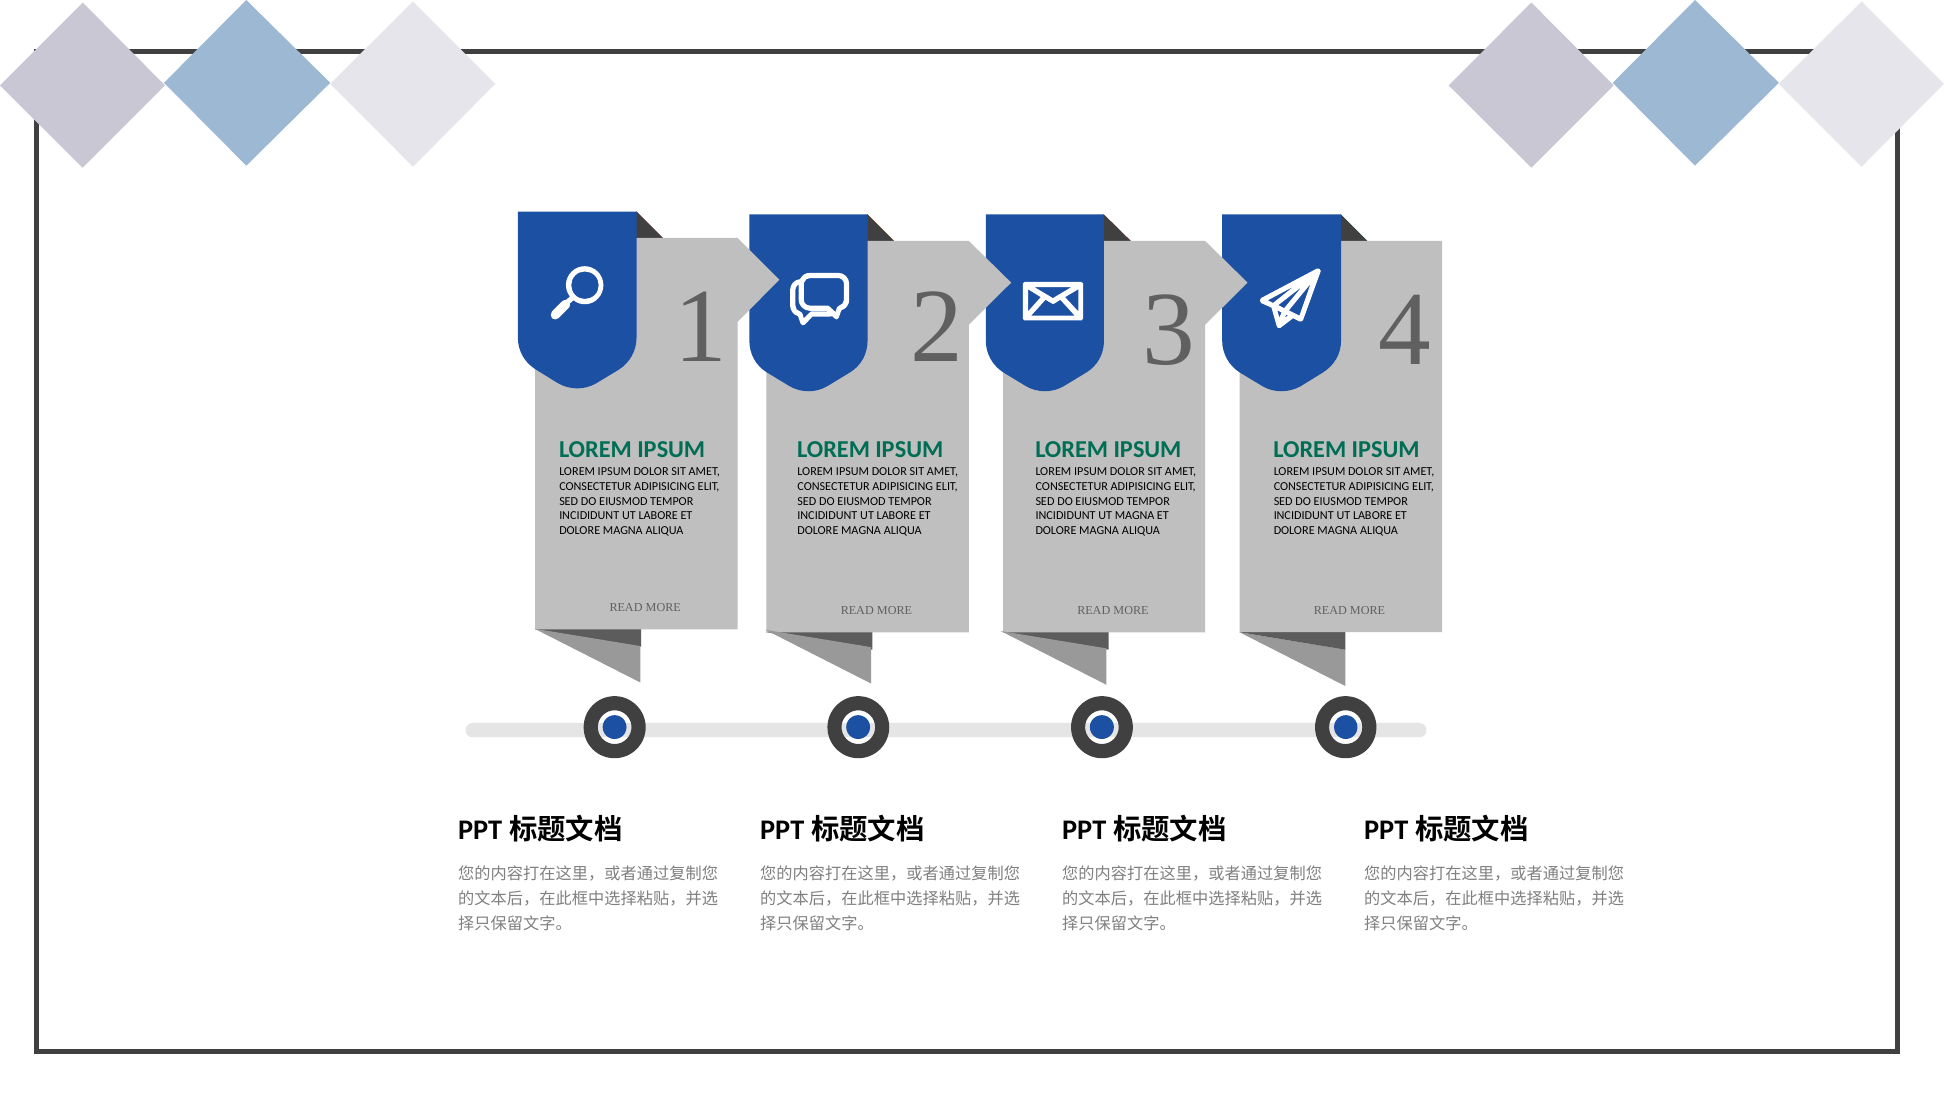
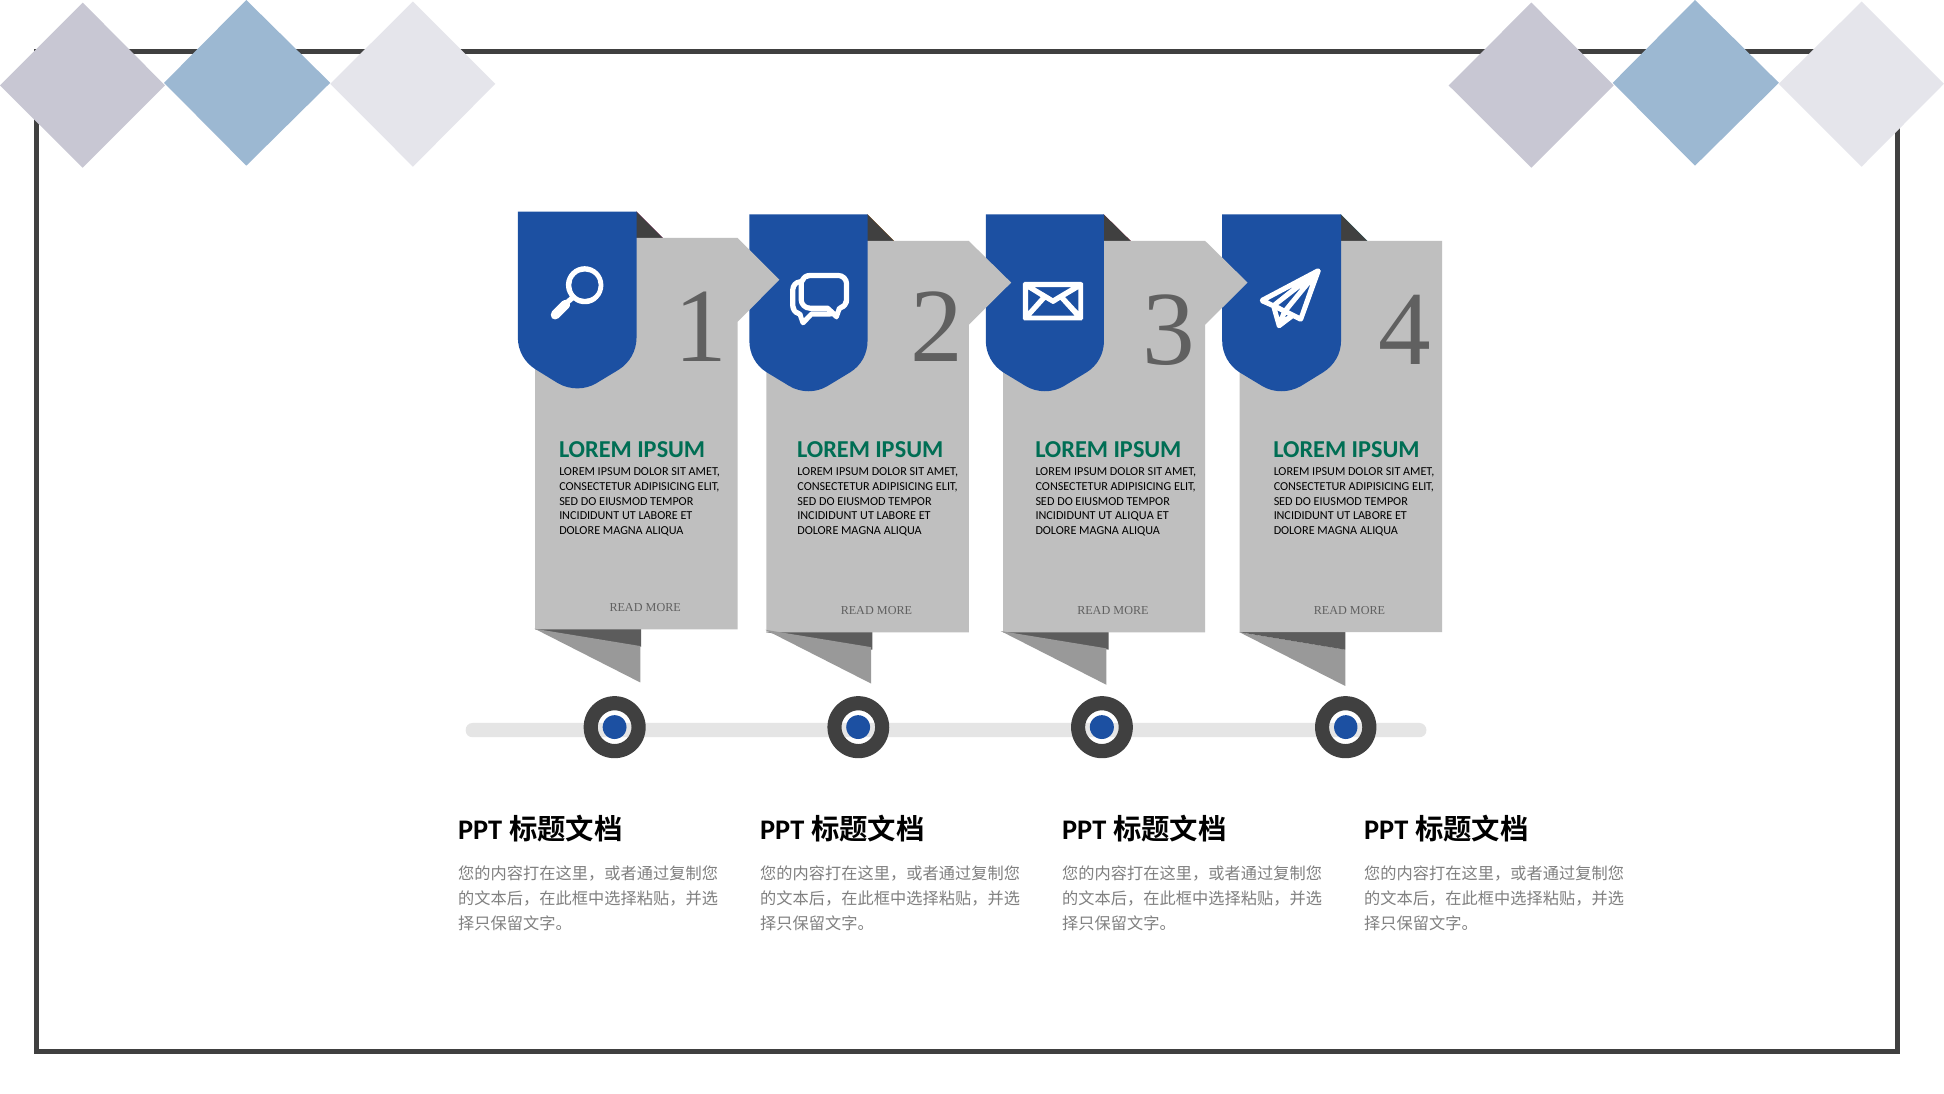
UT MAGNA: MAGNA -> ALIQUA
